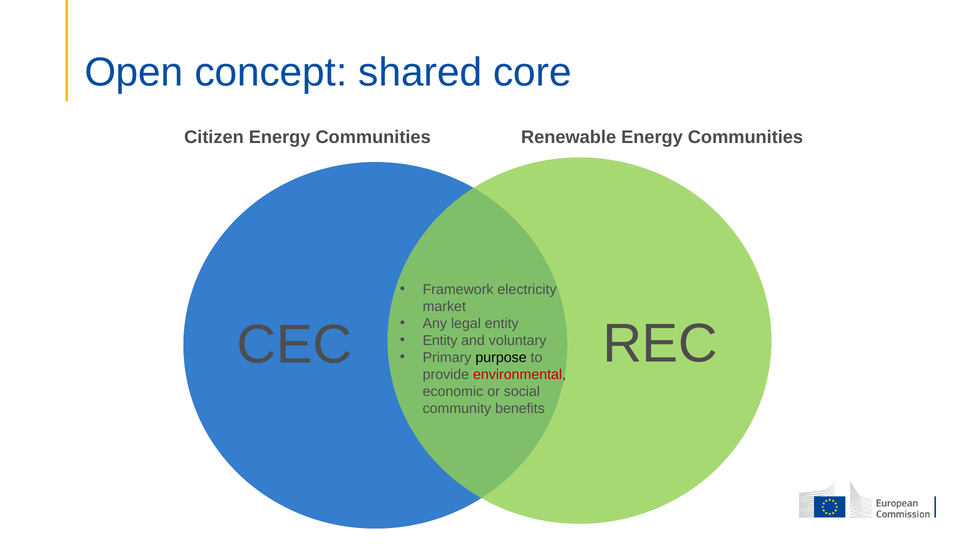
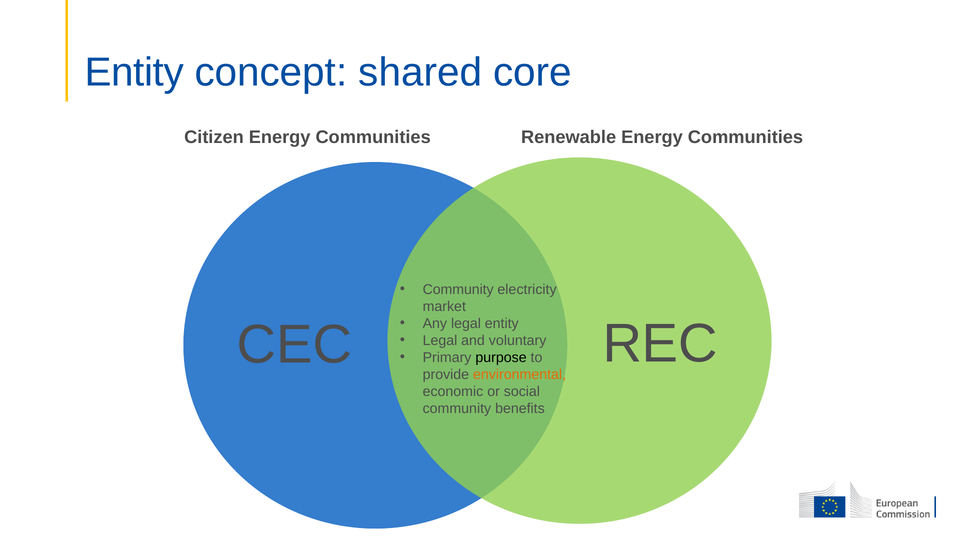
Open at (134, 72): Open -> Entity
Framework at (458, 290): Framework -> Community
Entity at (440, 341): Entity -> Legal
environmental colour: red -> orange
